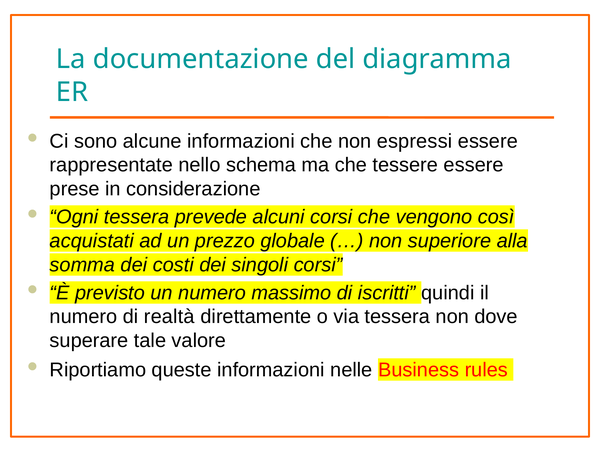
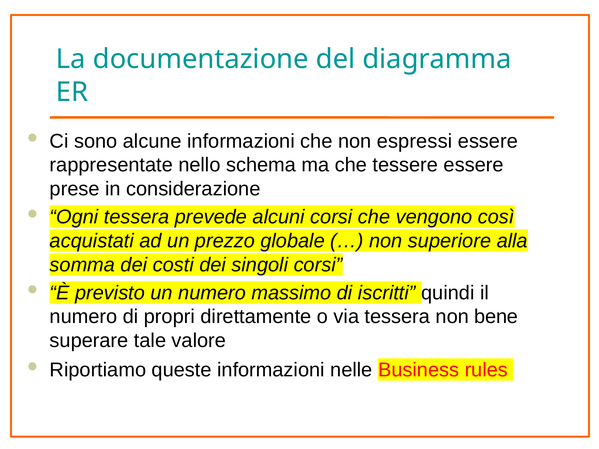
realtà: realtà -> propri
dove: dove -> bene
